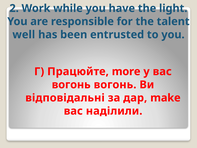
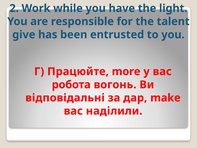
well: well -> give
вогонь at (71, 85): вогонь -> робота
